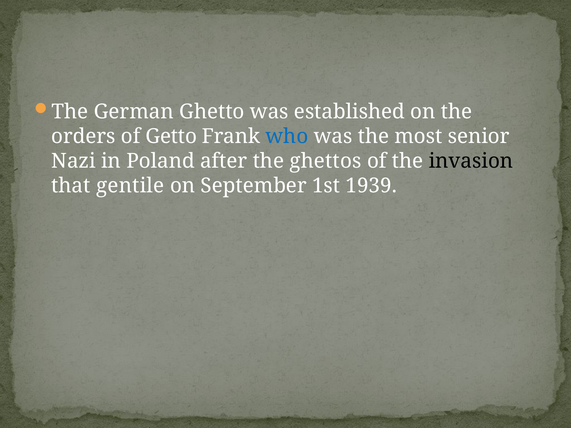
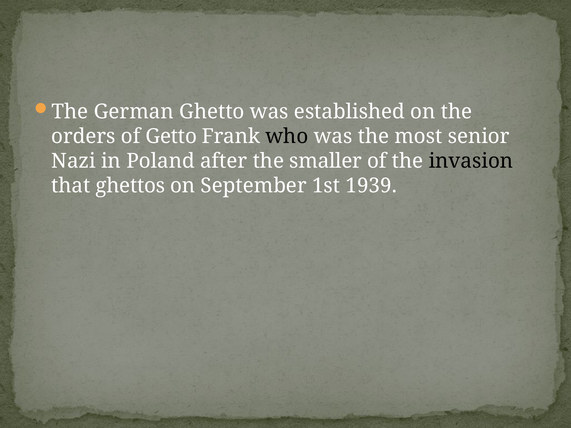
who colour: blue -> black
ghettos: ghettos -> smaller
gentile: gentile -> ghettos
